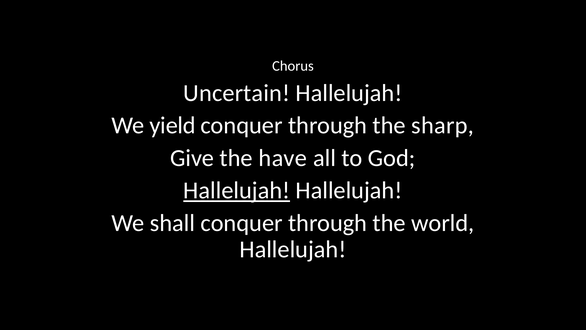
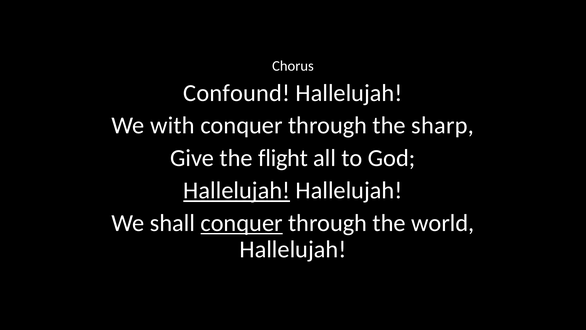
Uncertain: Uncertain -> Confound
yield: yield -> with
have: have -> flight
conquer at (242, 223) underline: none -> present
